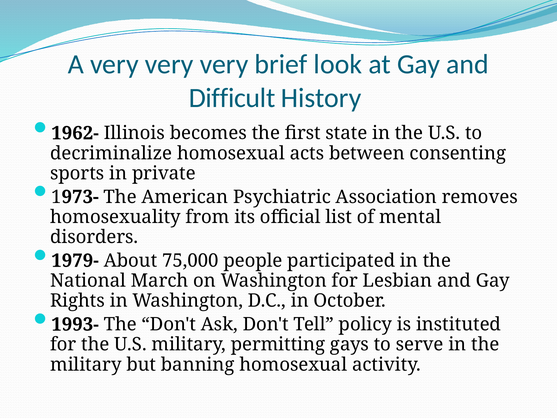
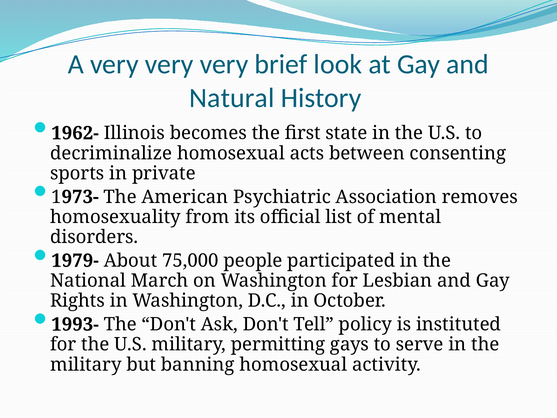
Difficult: Difficult -> Natural
